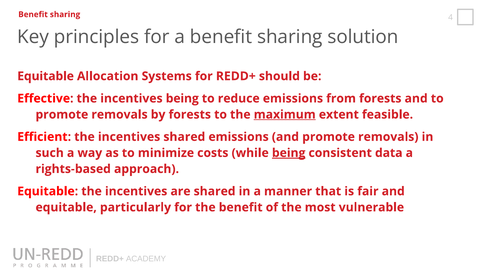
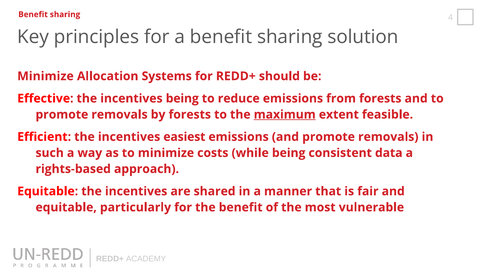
Equitable at (46, 76): Equitable -> Minimize
incentives shared: shared -> easiest
being at (289, 153) underline: present -> none
